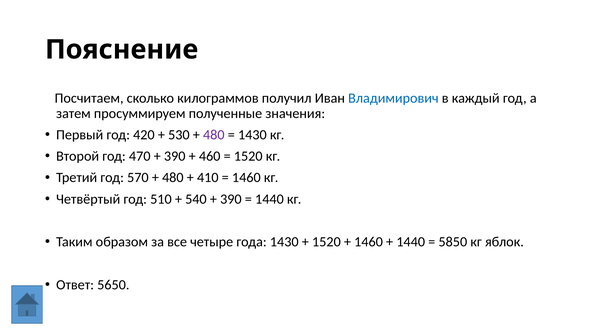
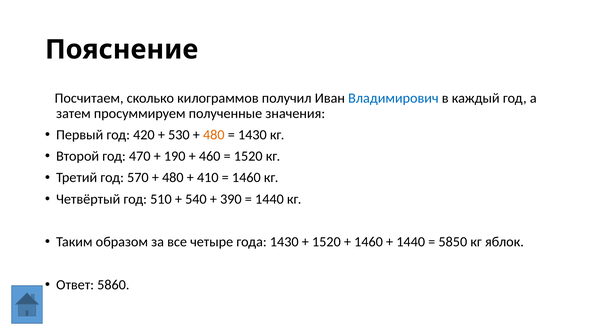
480 at (214, 135) colour: purple -> orange
390 at (175, 156): 390 -> 190
5650: 5650 -> 5860
